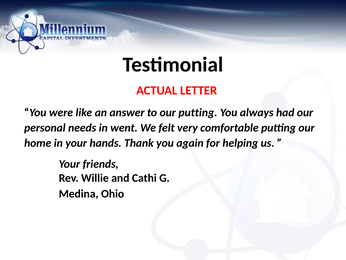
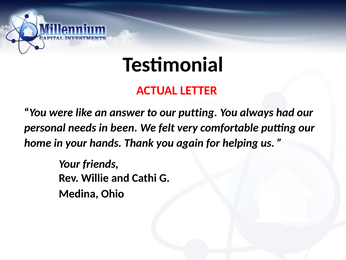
went: went -> been
